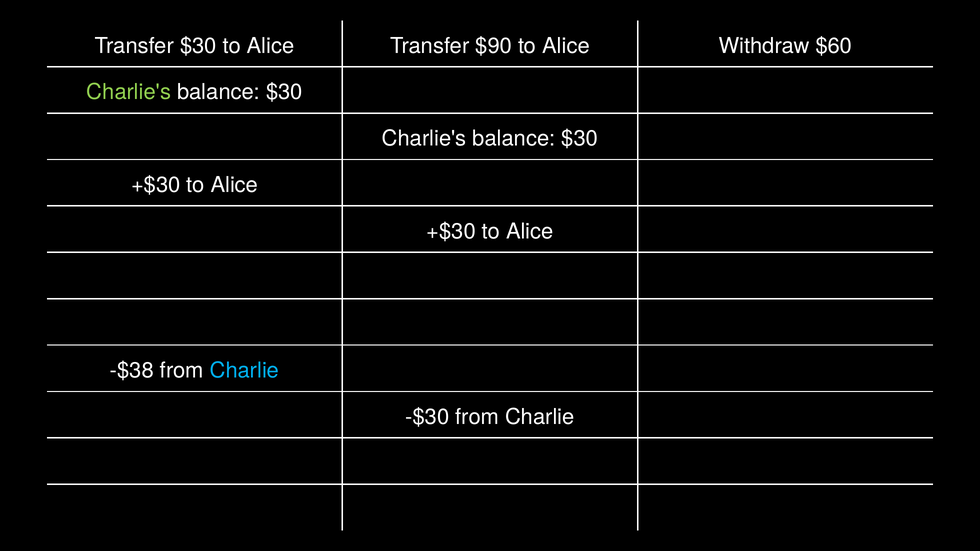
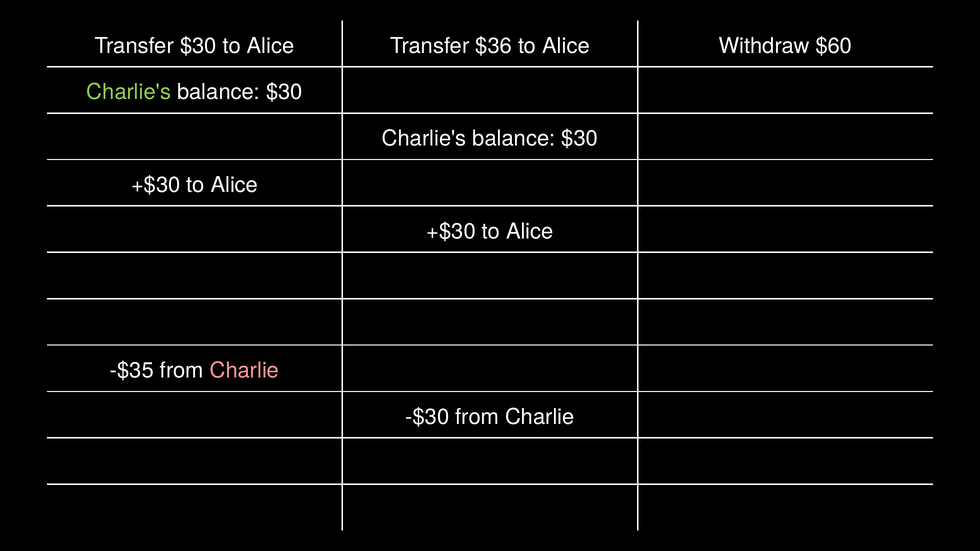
$90: $90 -> $36
-$38: -$38 -> -$35
Charlie at (244, 371) colour: light blue -> pink
